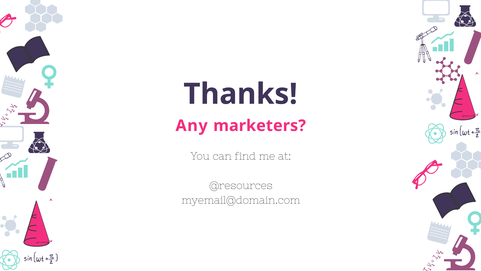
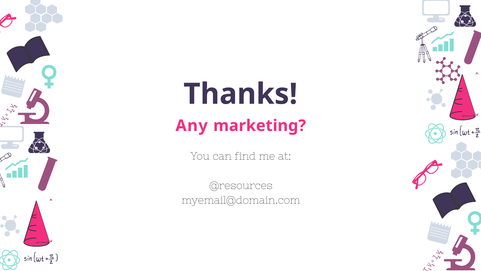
marketers: marketers -> marketing
